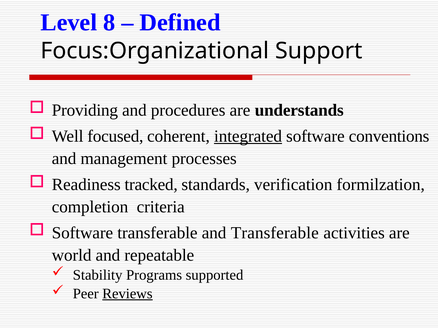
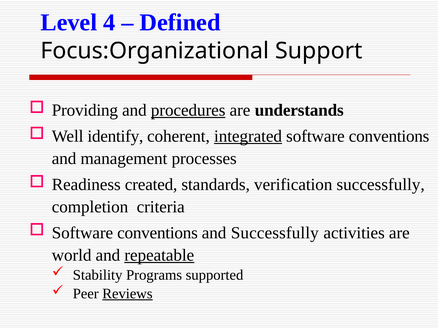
8: 8 -> 4
procedures underline: none -> present
focused: focused -> identify
tracked: tracked -> created
verification formilzation: formilzation -> successfully
transferable at (157, 233): transferable -> conventions
and Transferable: Transferable -> Successfully
repeatable underline: none -> present
